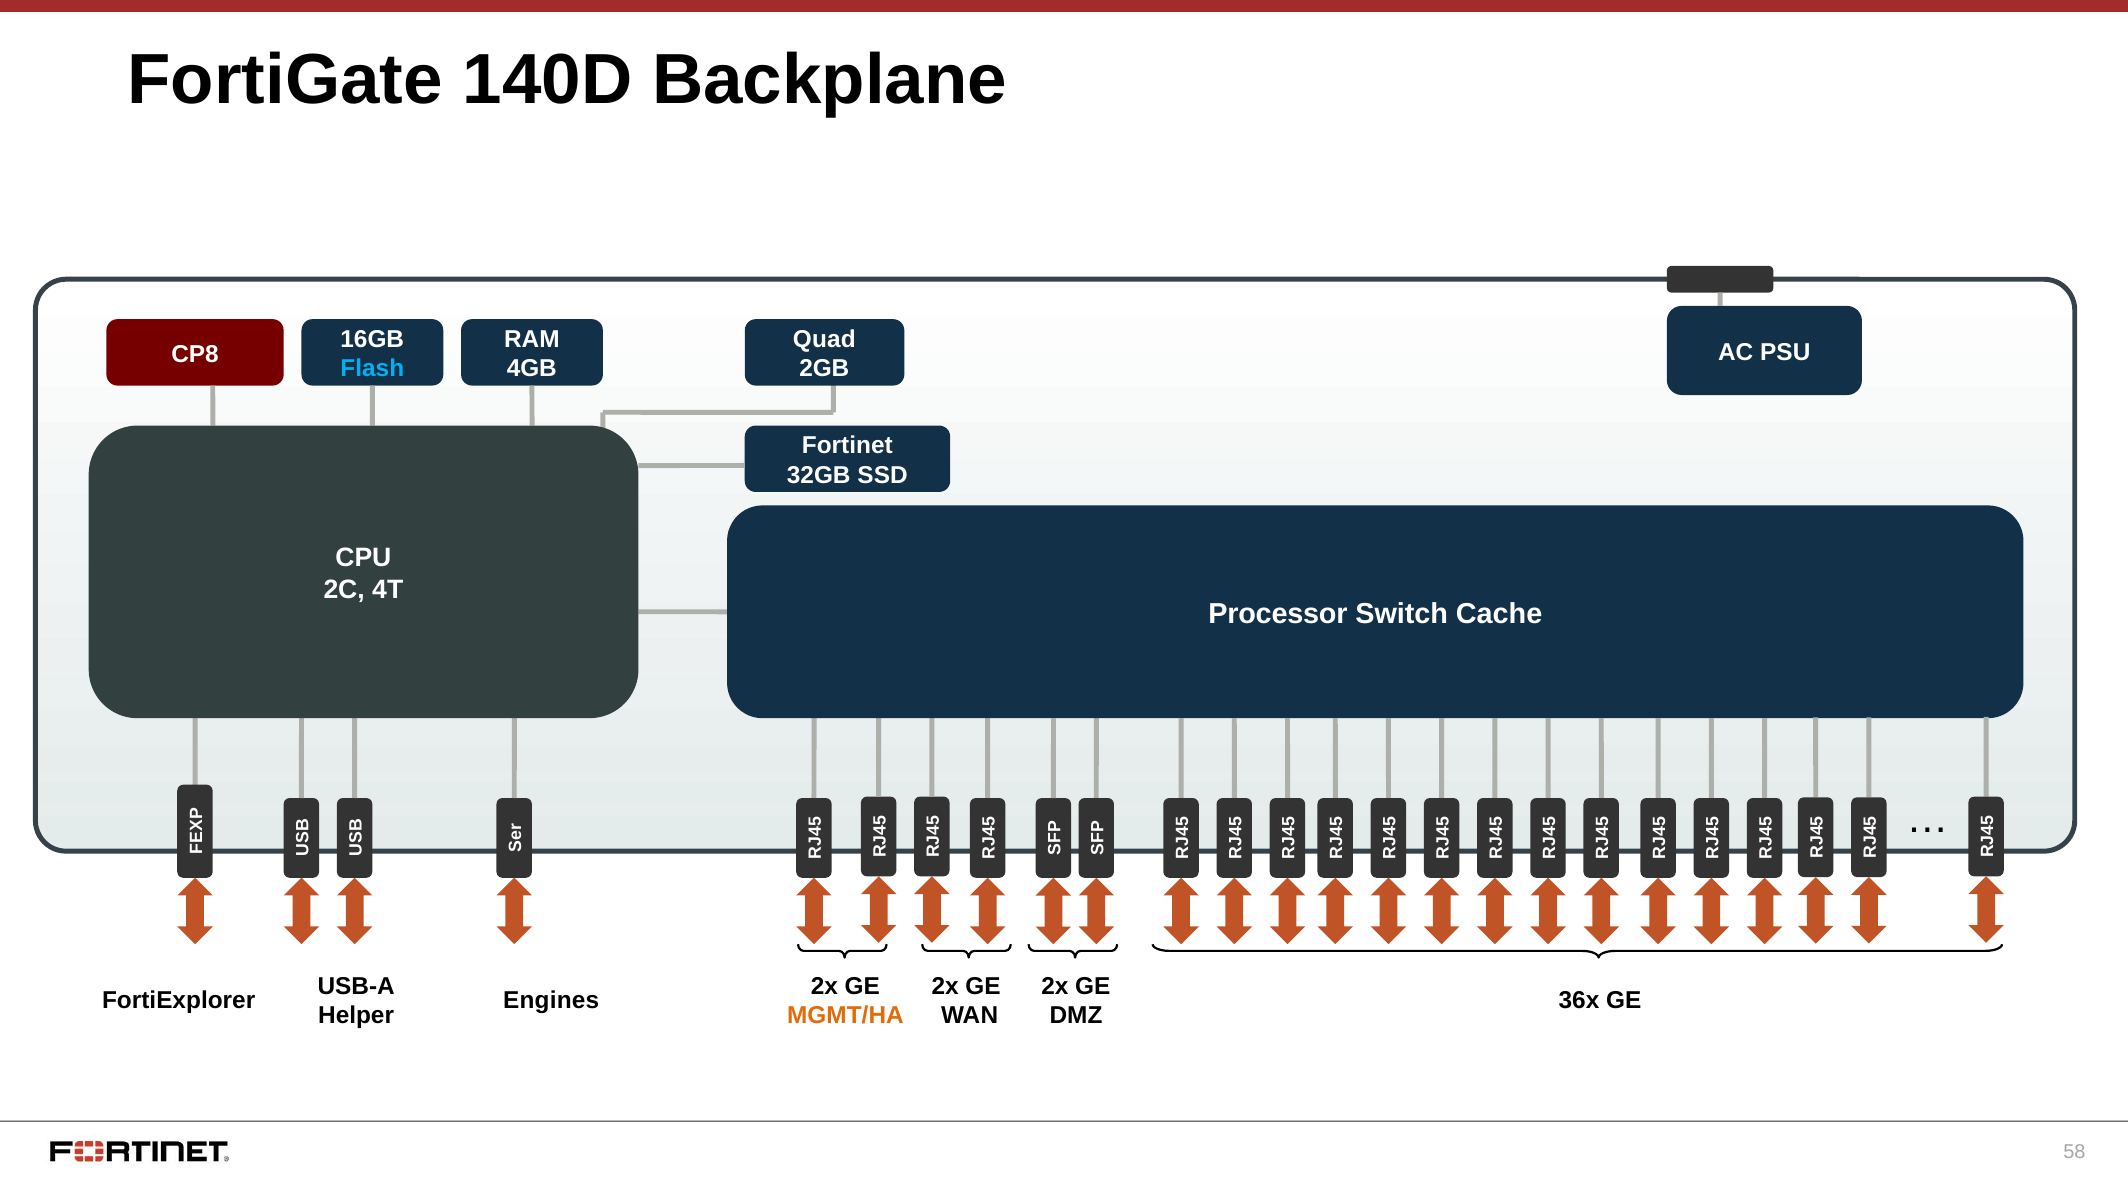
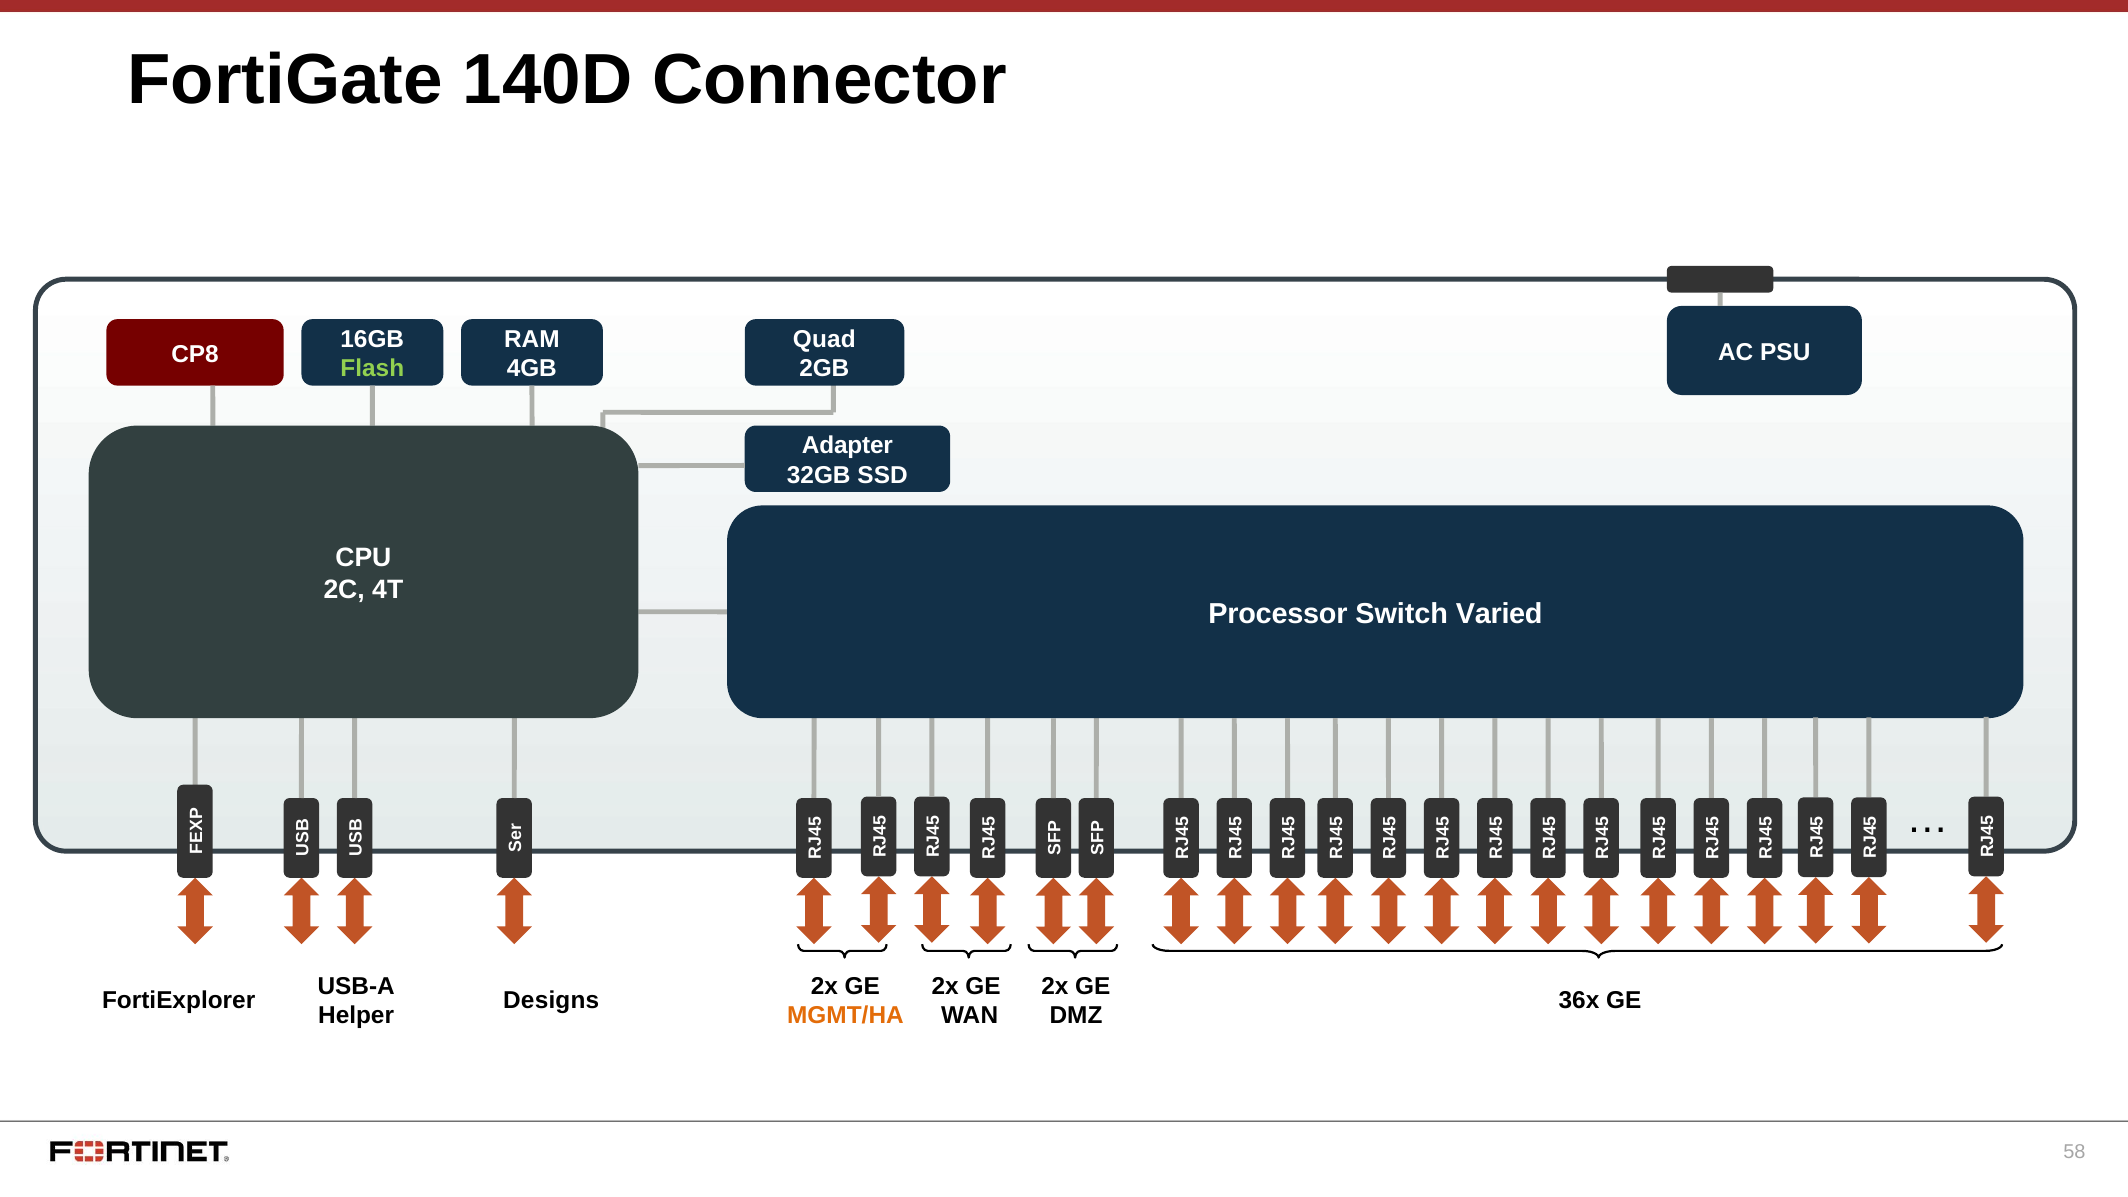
Backplane: Backplane -> Connector
Flash colour: light blue -> light green
Fortinet: Fortinet -> Adapter
Cache: Cache -> Varied
Engines: Engines -> Designs
